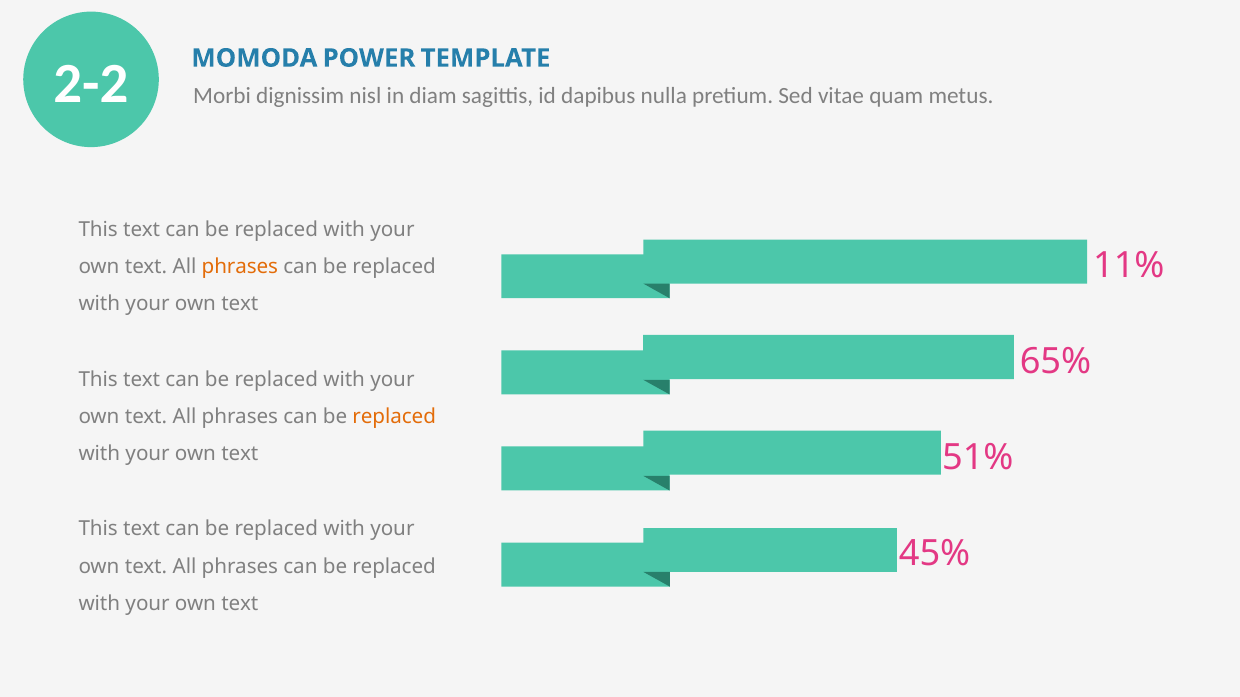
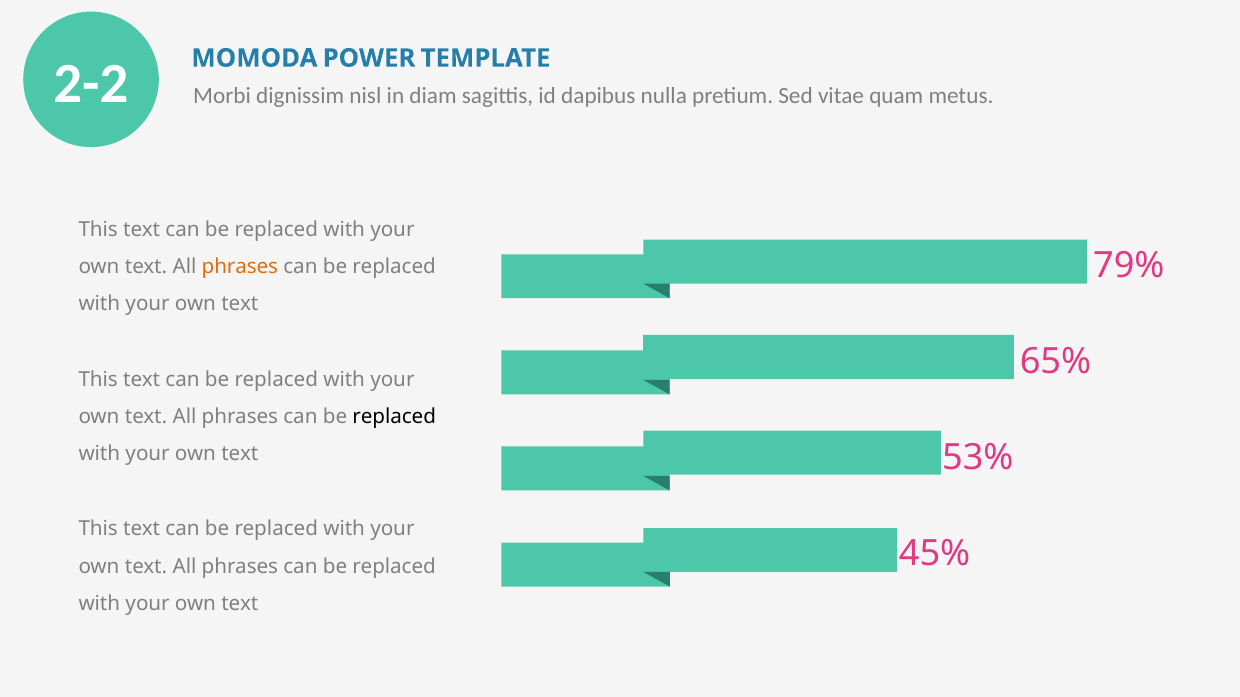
11%: 11% -> 79%
replaced at (394, 417) colour: orange -> black
51%: 51% -> 53%
